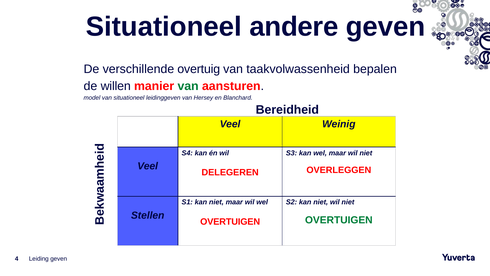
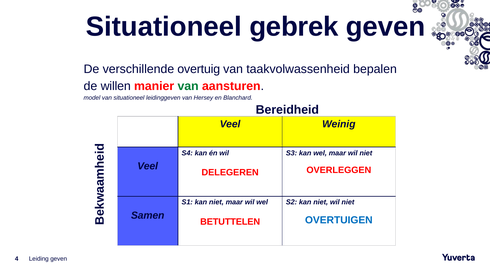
andere: andere -> gebrek
Stellen: Stellen -> Samen
OVERTUIGEN at (339, 220) colour: green -> blue
OVERTUIGEN at (230, 222): OVERTUIGEN -> BETUTTELEN
